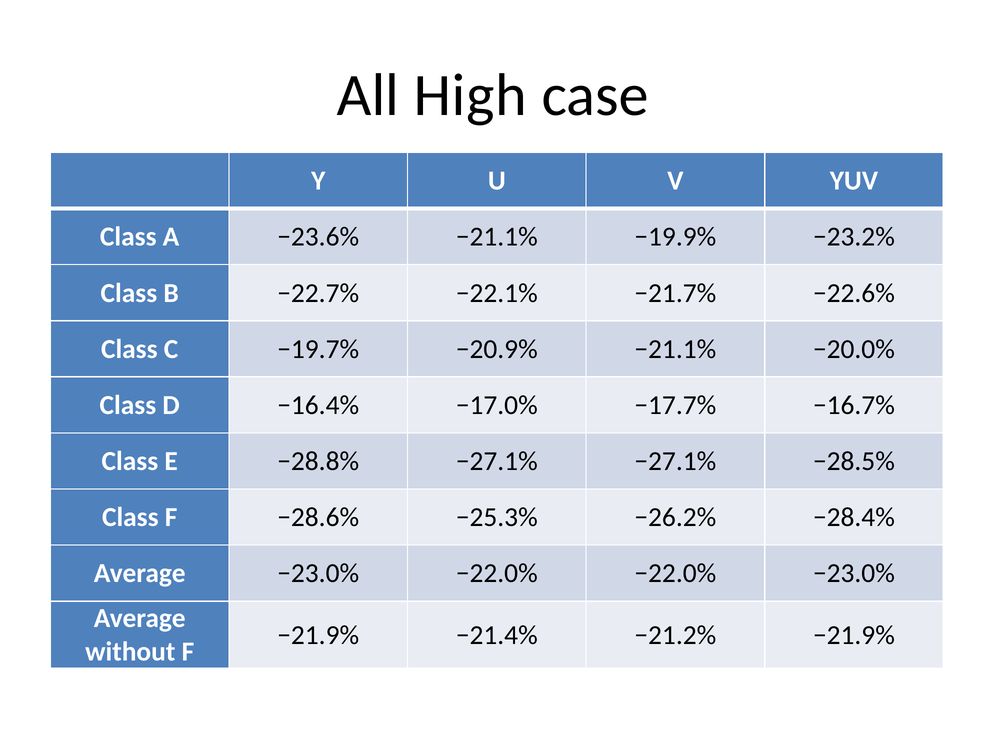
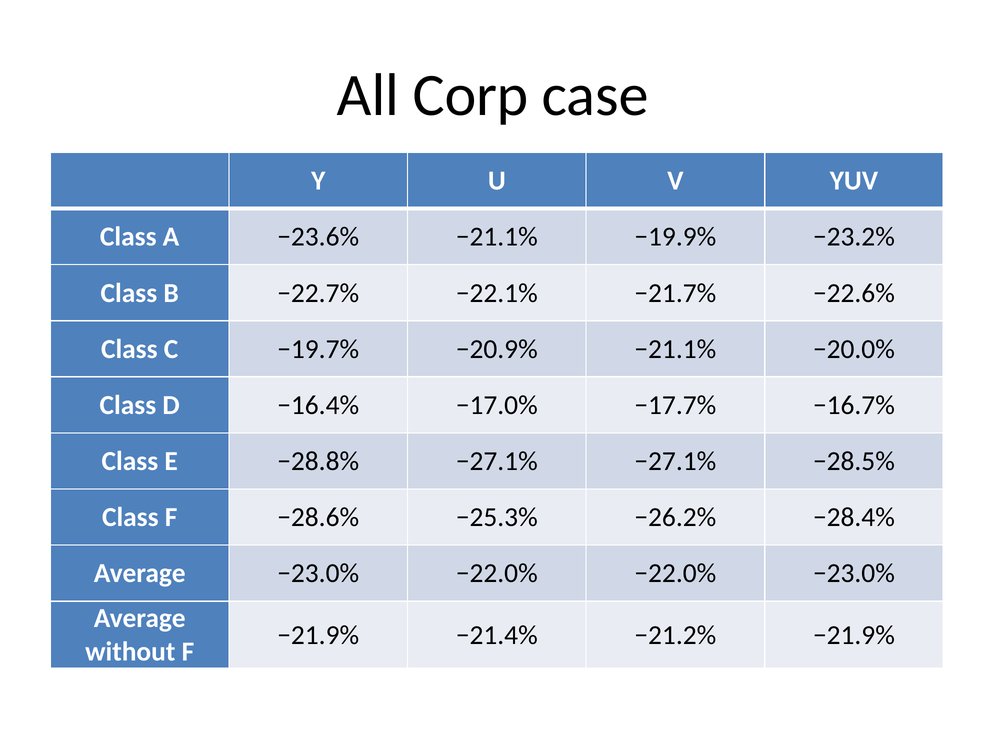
High: High -> Corp
